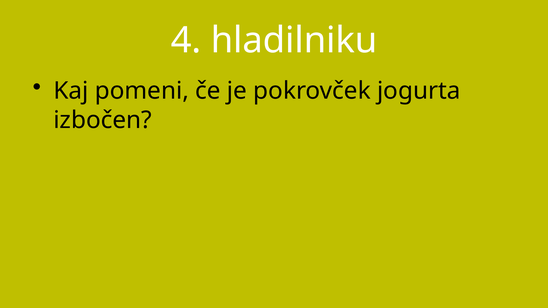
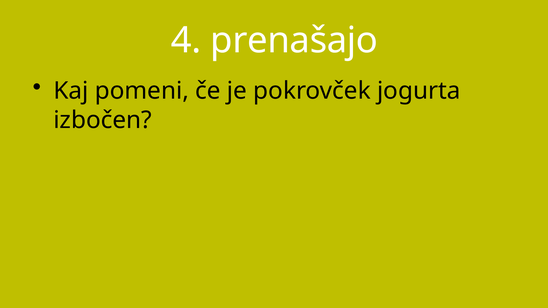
hladilniku: hladilniku -> prenašajo
